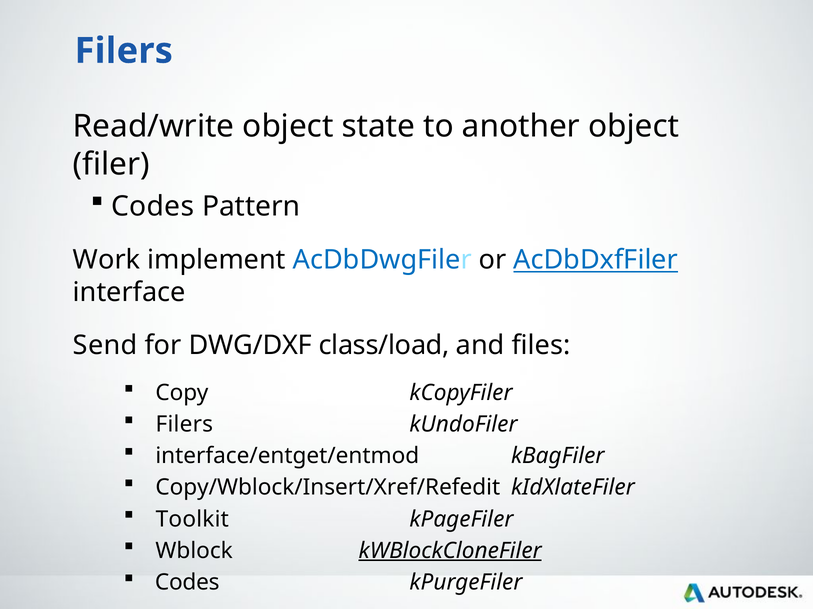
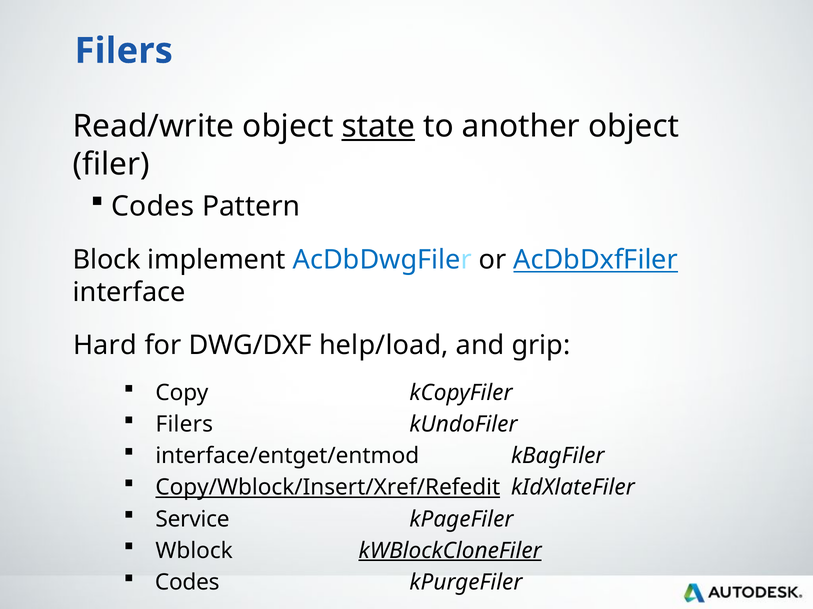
state underline: none -> present
Work: Work -> Block
Send: Send -> Hard
class/load: class/load -> help/load
files: files -> grip
Copy/Wblock/Insert/Xref/Refedit underline: none -> present
Toolkit: Toolkit -> Service
